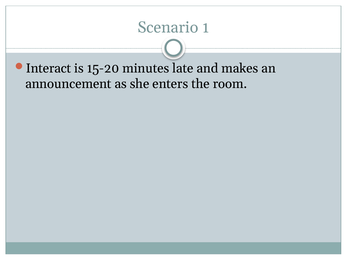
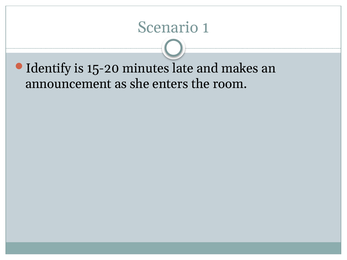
Interact: Interact -> Identify
